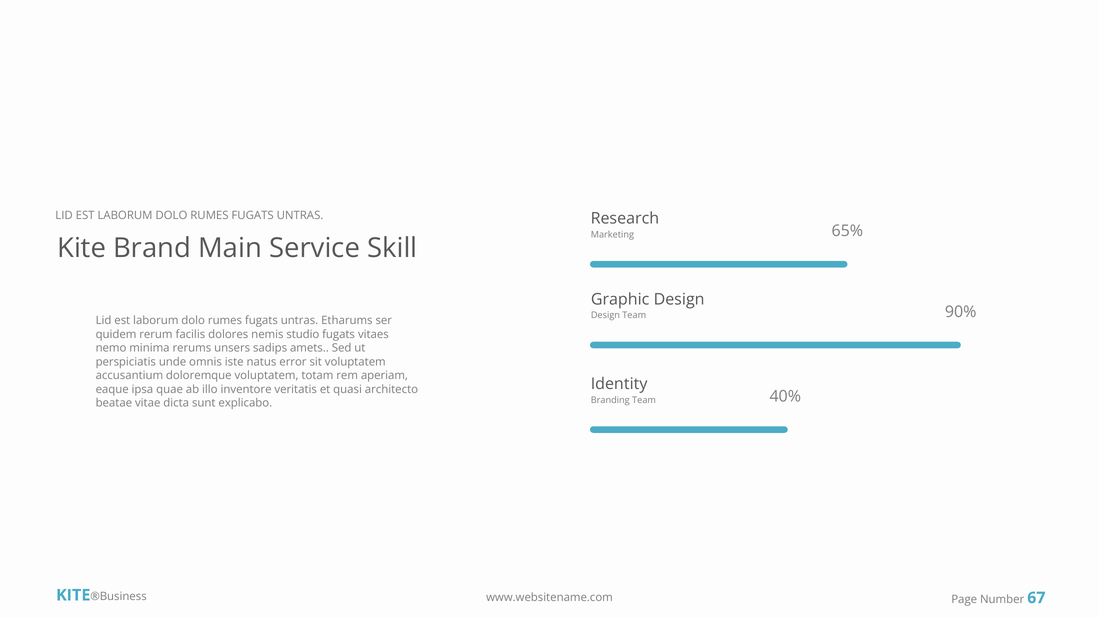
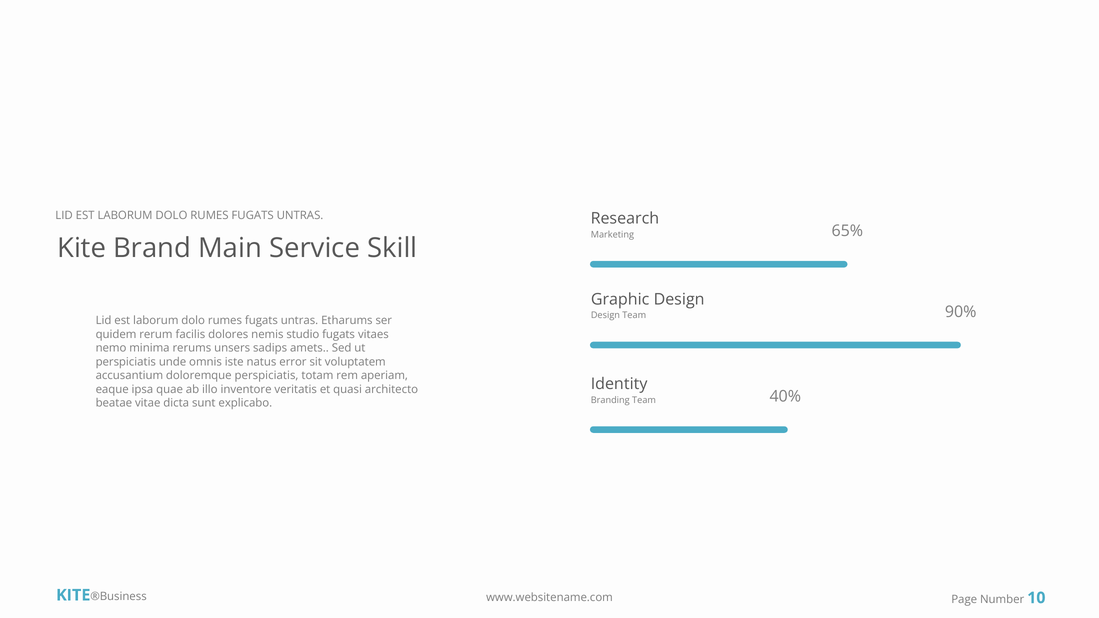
doloremque voluptatem: voluptatem -> perspiciatis
67: 67 -> 10
